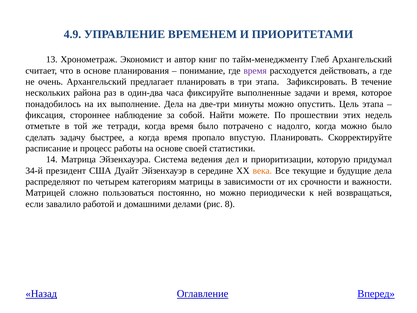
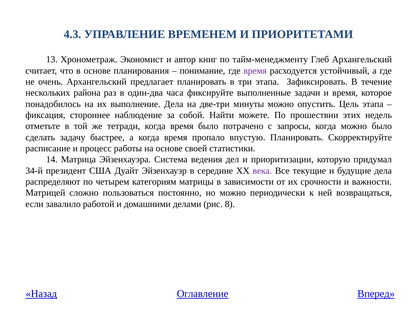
4.9: 4.9 -> 4.3
действовать: действовать -> устойчивый
надолго: надолго -> запросы
века colour: orange -> purple
